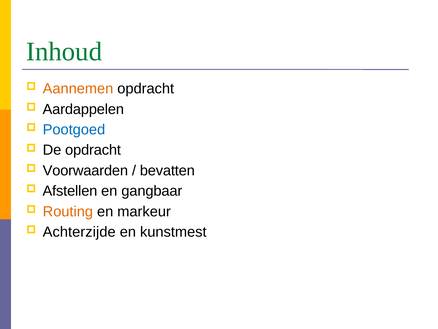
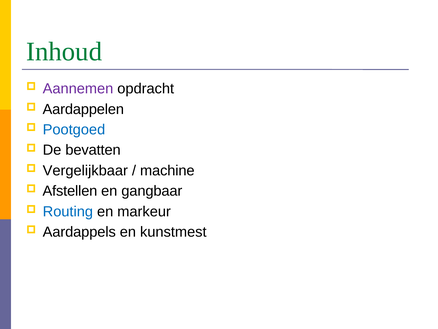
Aannemen colour: orange -> purple
De opdracht: opdracht -> bevatten
Voorwaarden: Voorwaarden -> Vergelijkbaar
bevatten: bevatten -> machine
Routing colour: orange -> blue
Achterzijde: Achterzijde -> Aardappels
